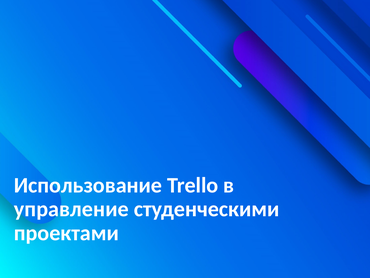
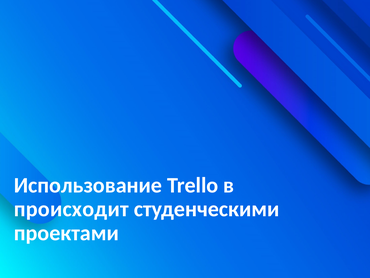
управление: управление -> происходит
